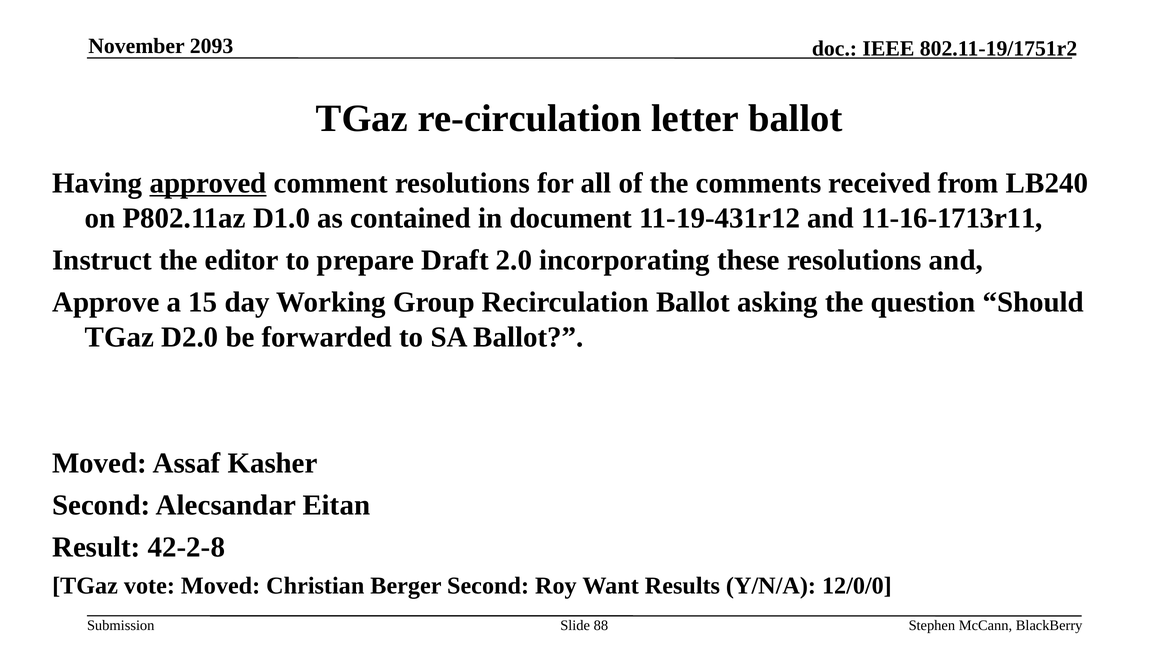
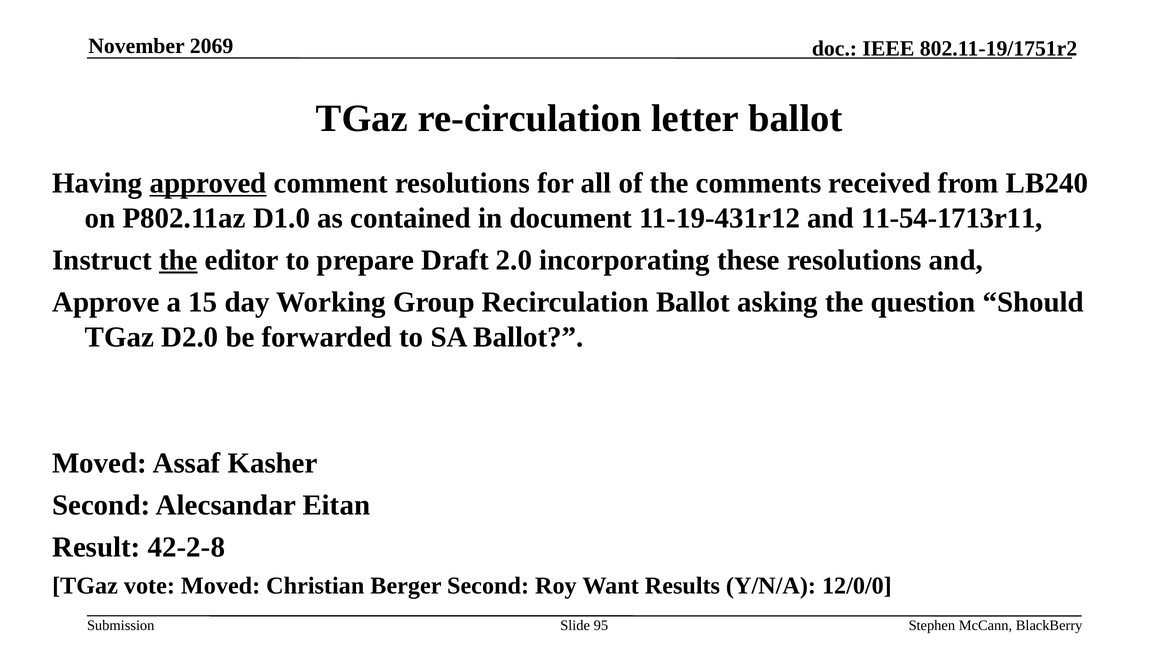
2093: 2093 -> 2069
11-16-1713r11: 11-16-1713r11 -> 11-54-1713r11
the at (178, 260) underline: none -> present
88: 88 -> 95
